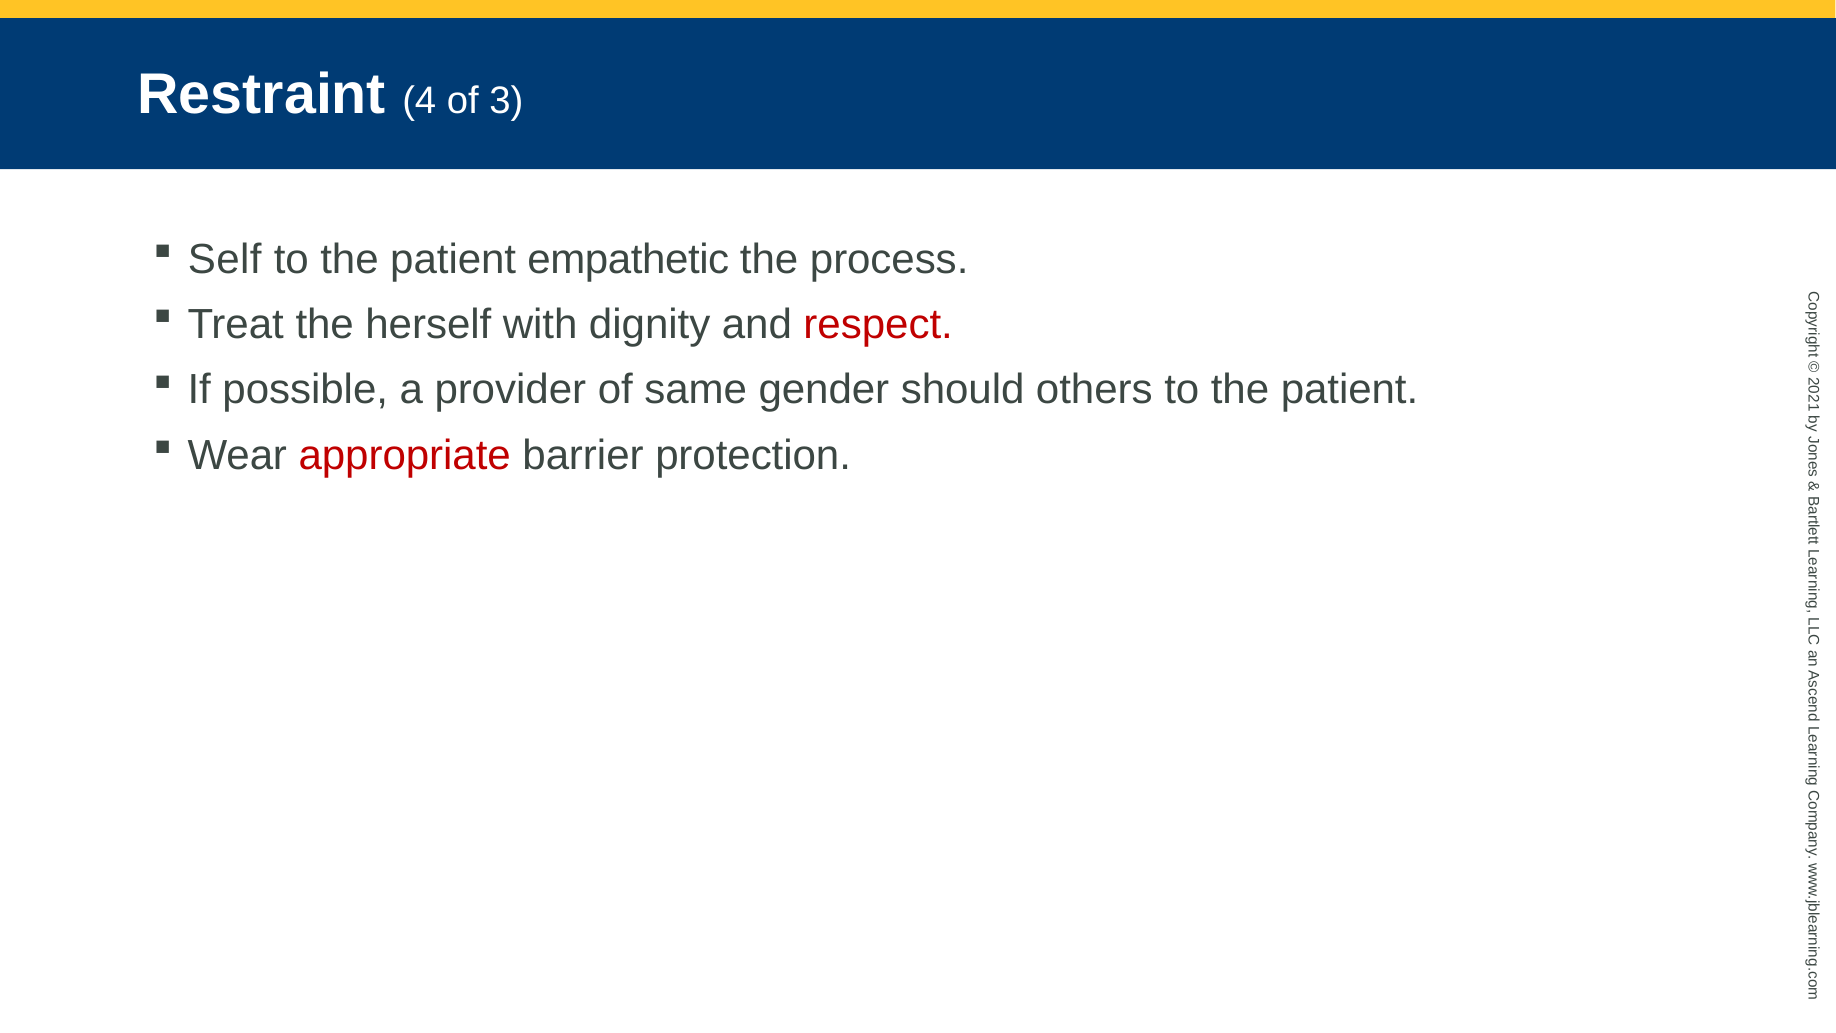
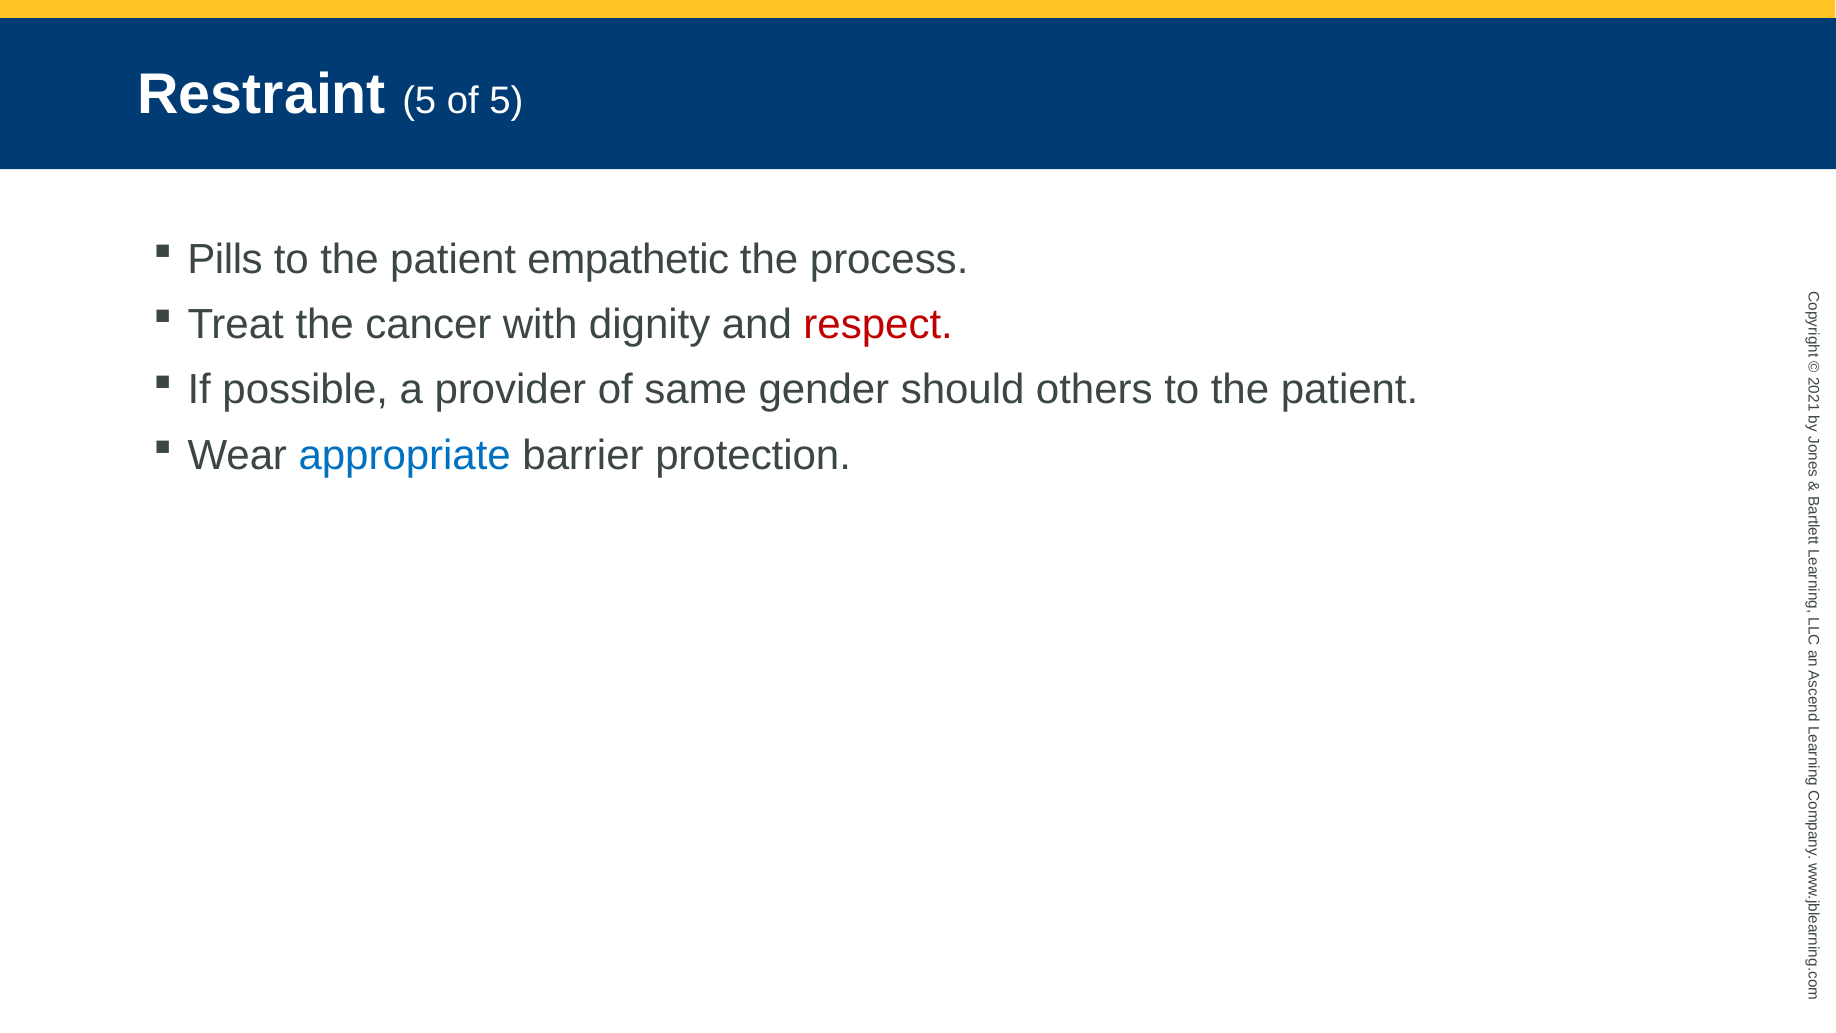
Restraint 4: 4 -> 5
of 3: 3 -> 5
Self: Self -> Pills
herself: herself -> cancer
appropriate colour: red -> blue
